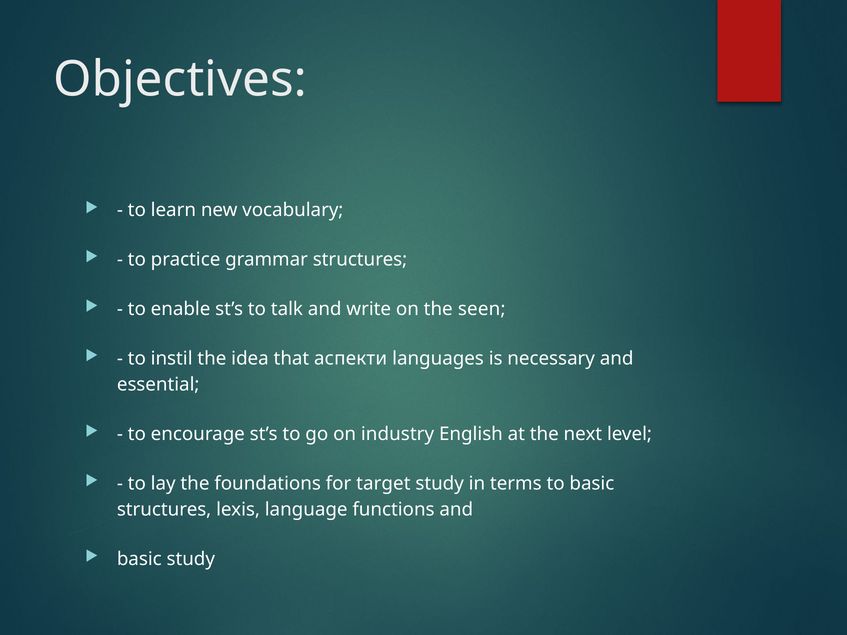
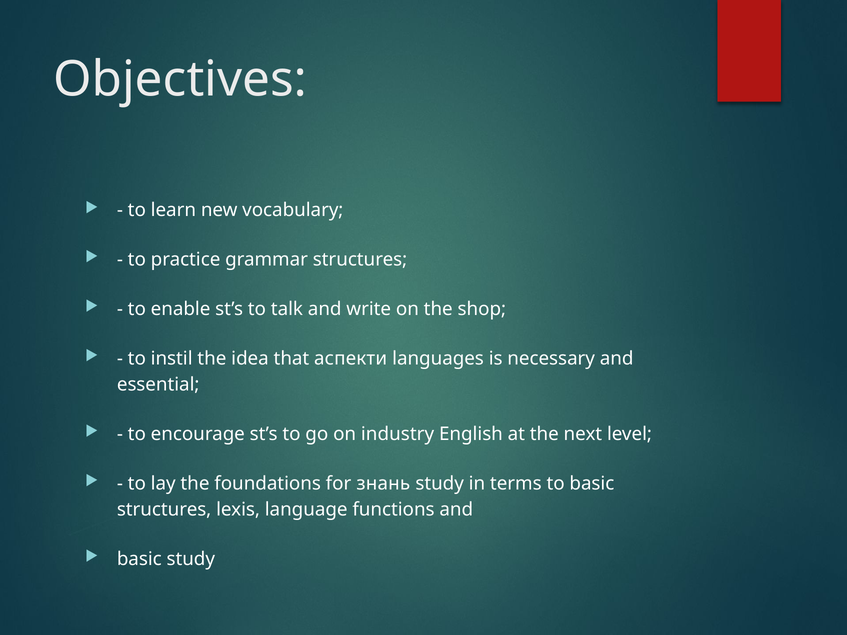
seen: seen -> shop
target: target -> знань
